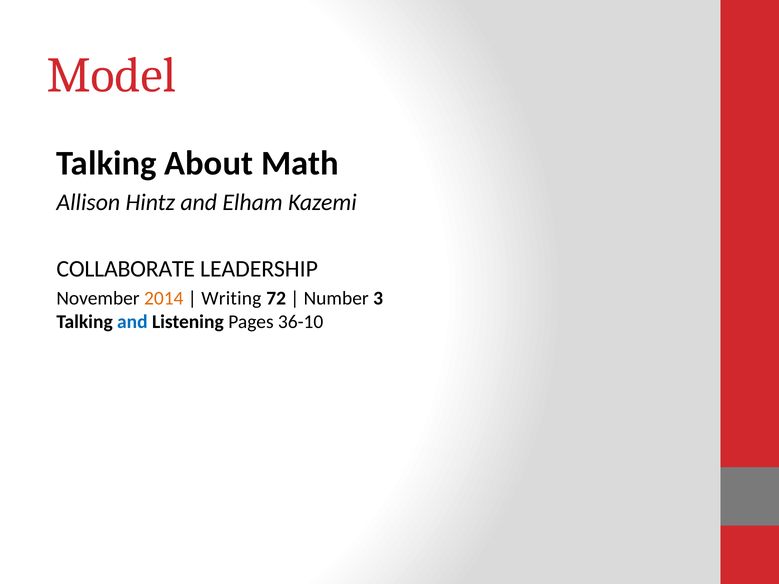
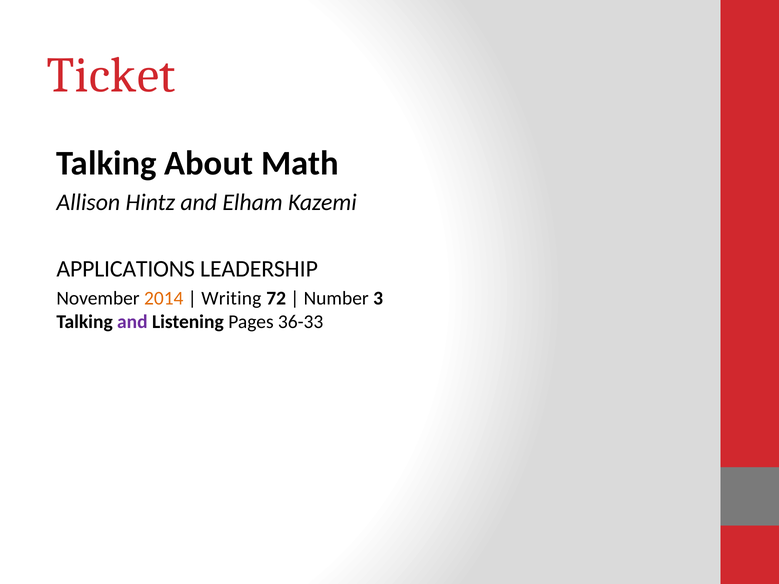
Model: Model -> Ticket
COLLABORATE: COLLABORATE -> APPLICATIONS
and at (132, 322) colour: blue -> purple
36-10: 36-10 -> 36-33
